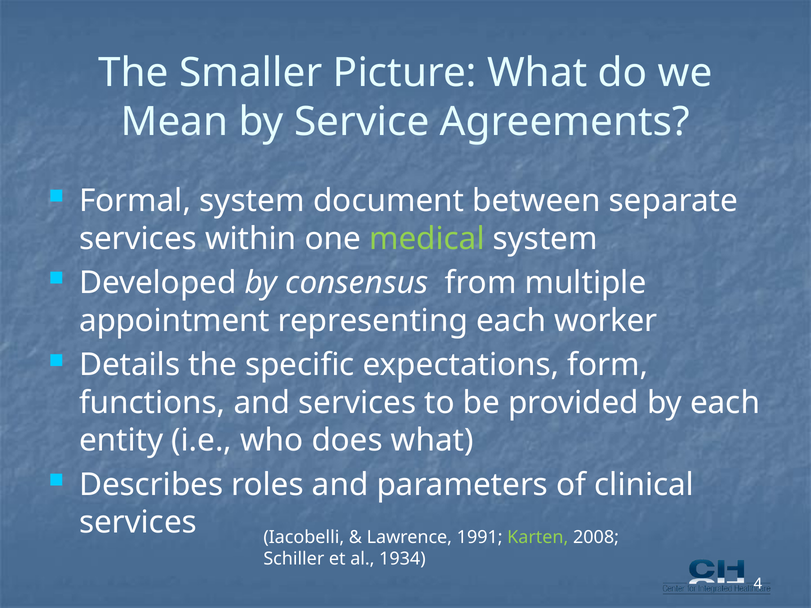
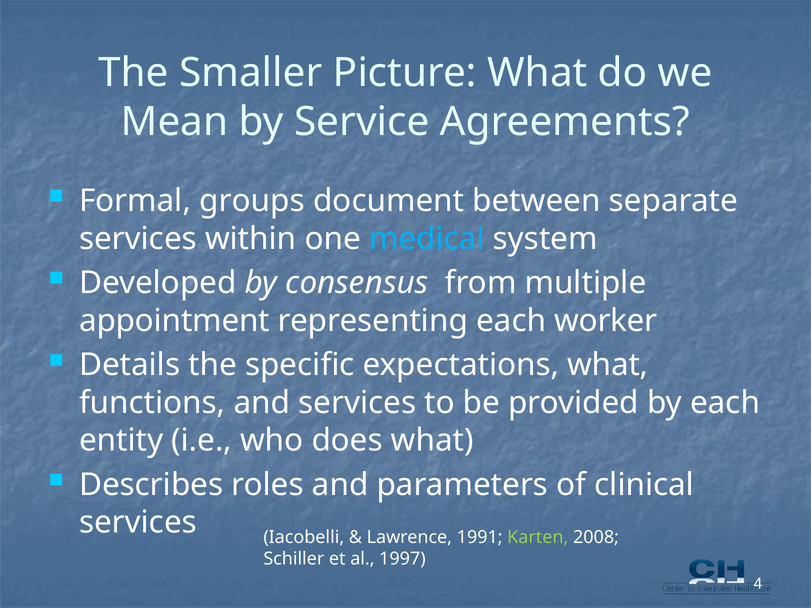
Formal system: system -> groups
medical colour: light green -> light blue
expectations form: form -> what
1934: 1934 -> 1997
